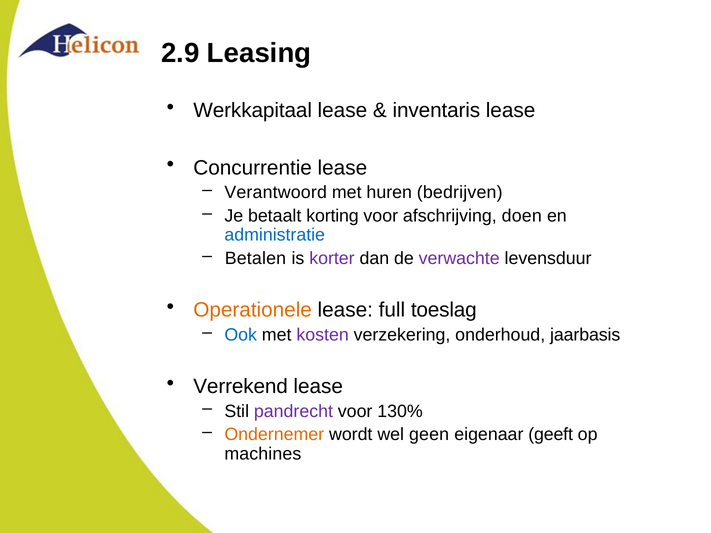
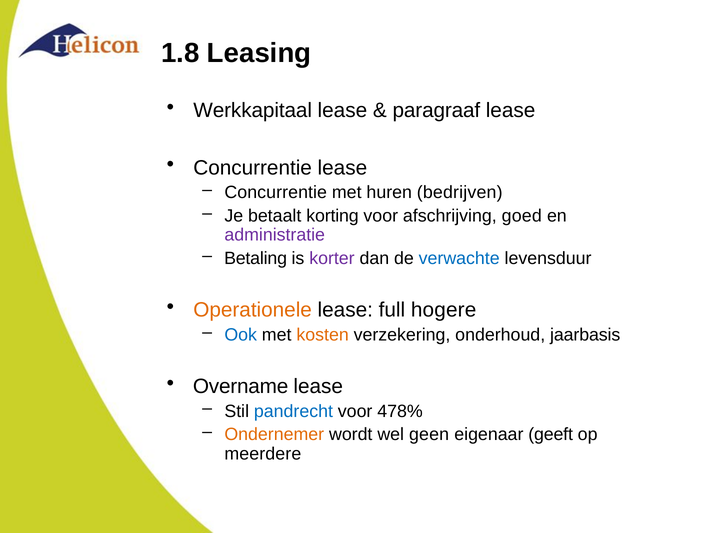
2.9: 2.9 -> 1.8
inventaris: inventaris -> paragraaf
Verantwoord at (276, 192): Verantwoord -> Concurrentie
doen: doen -> goed
administratie colour: blue -> purple
Betalen: Betalen -> Betaling
verwachte colour: purple -> blue
toeslag: toeslag -> hogere
kosten colour: purple -> orange
Verrekend: Verrekend -> Overname
pandrecht colour: purple -> blue
130%: 130% -> 478%
machines: machines -> meerdere
